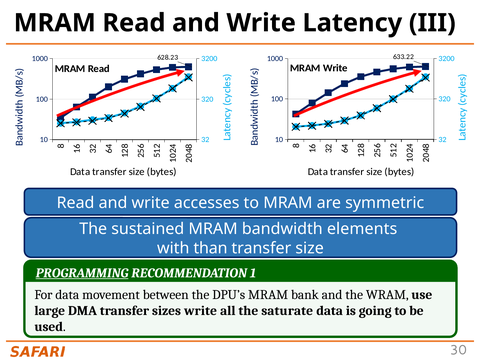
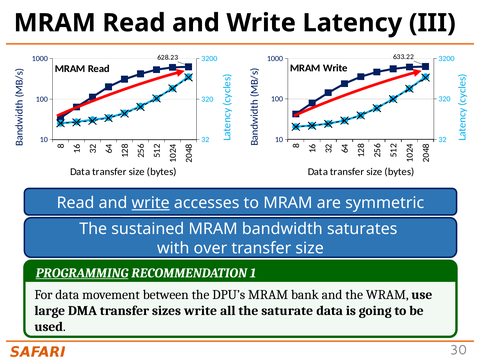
write at (151, 203) underline: none -> present
elements: elements -> saturates
than: than -> over
